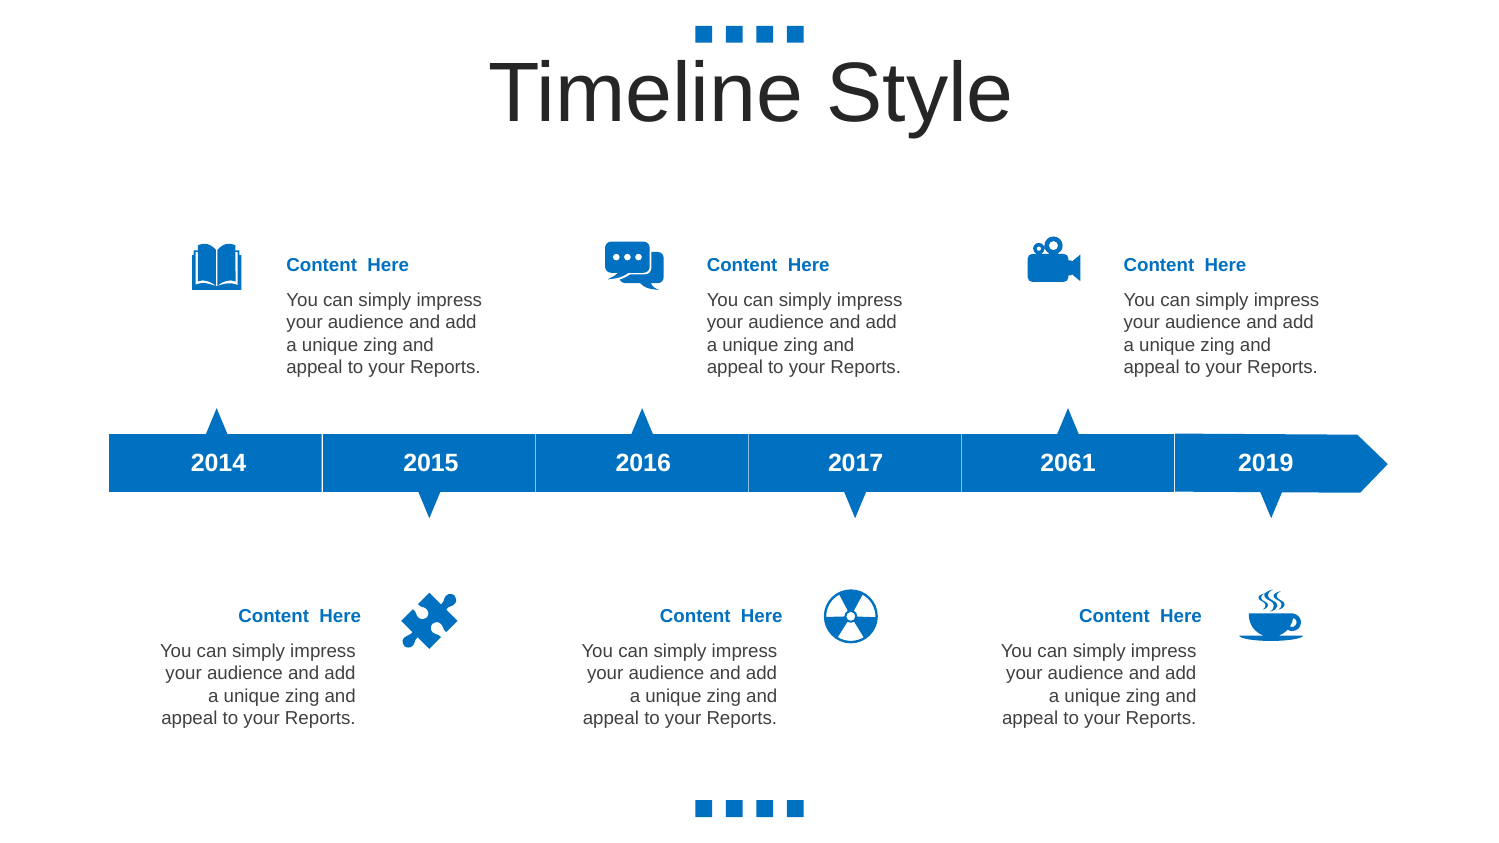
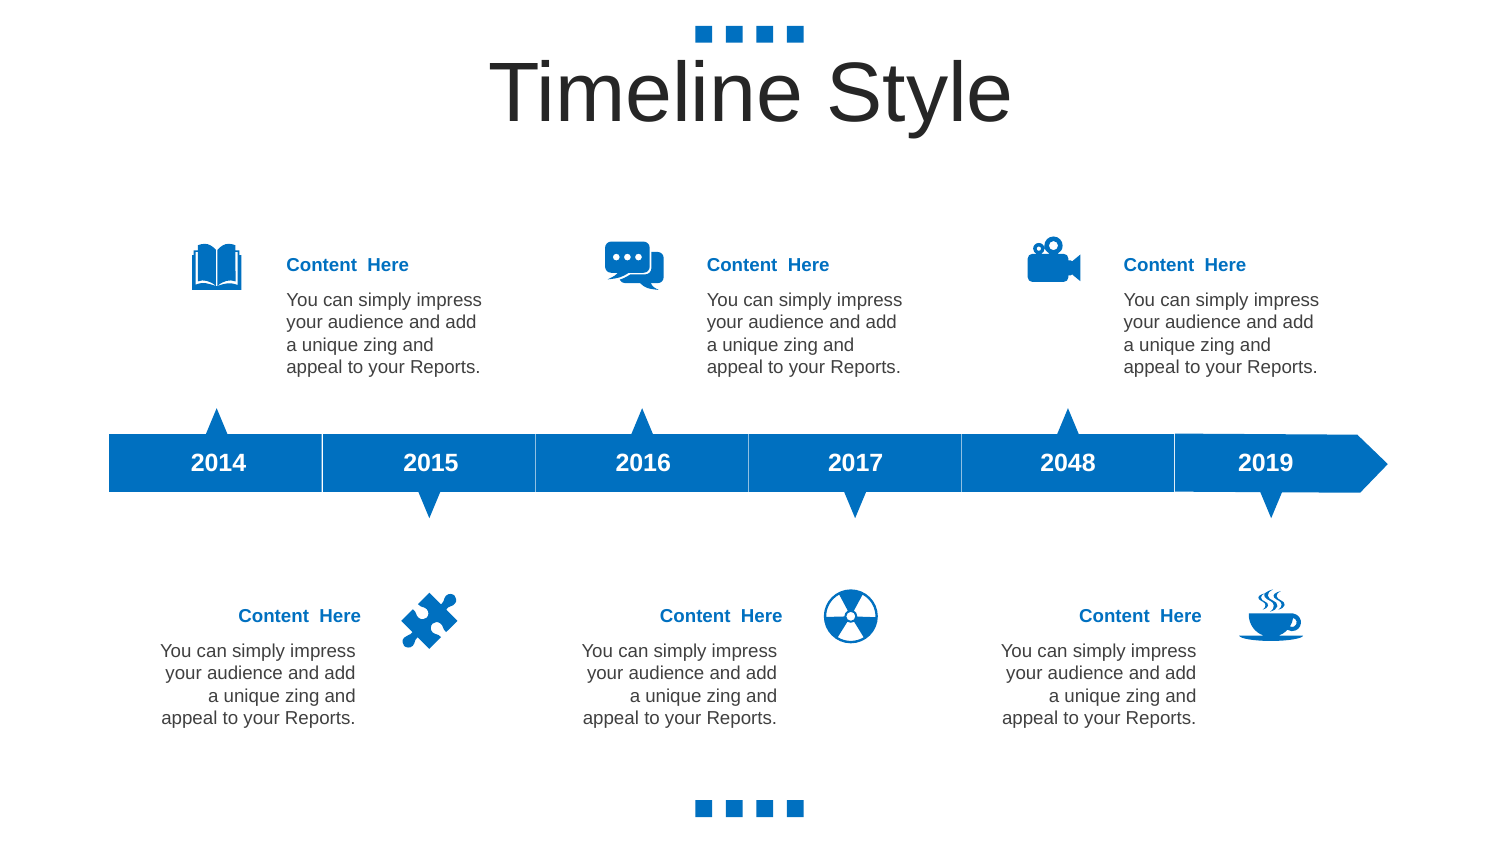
2061: 2061 -> 2048
